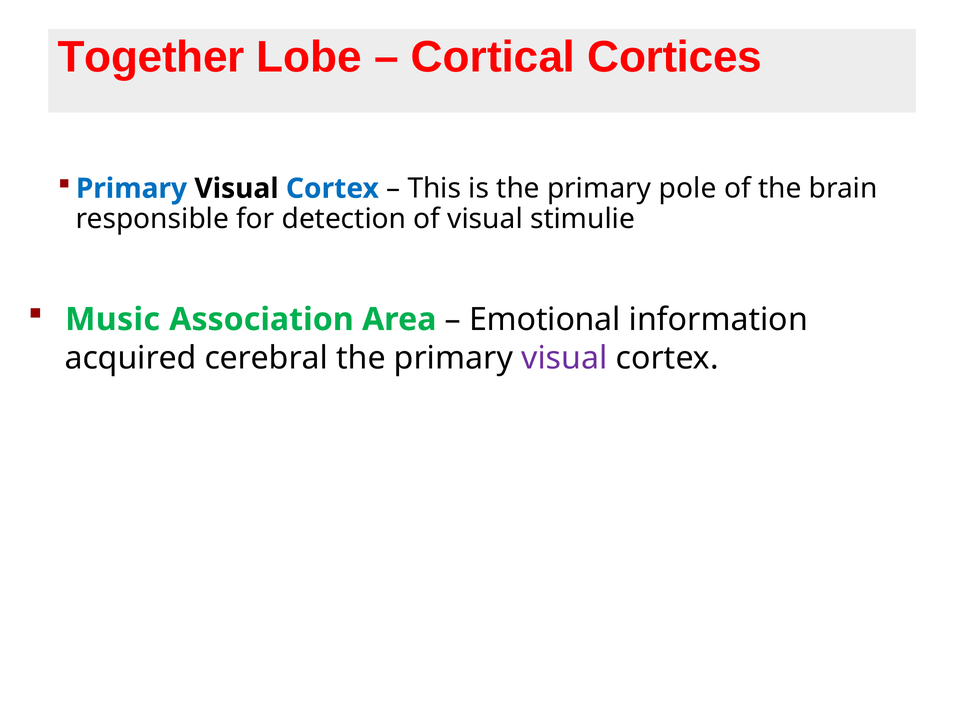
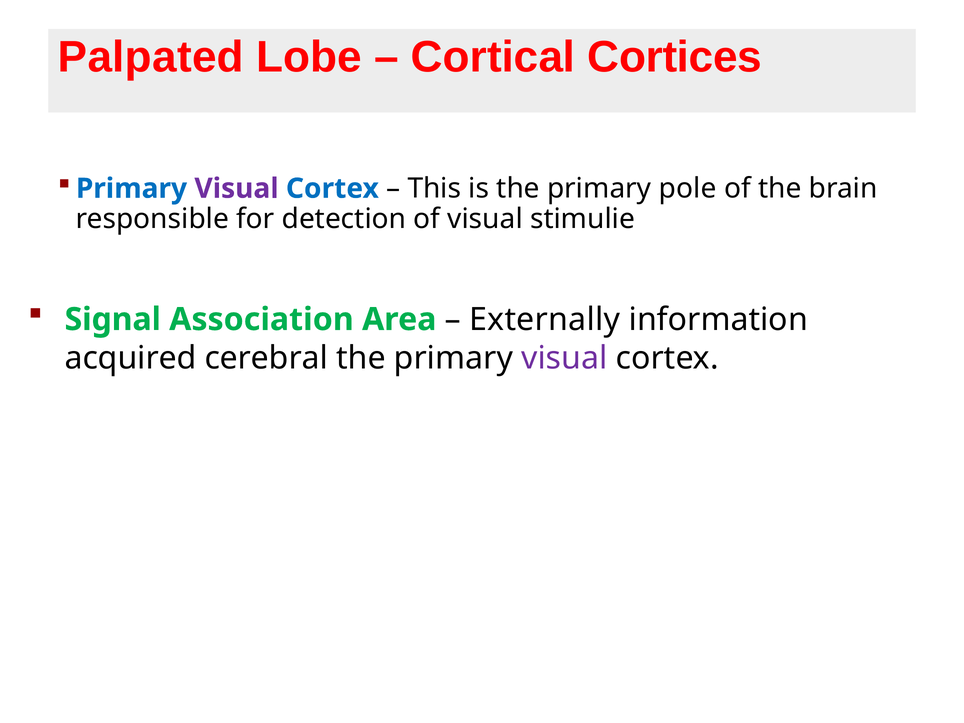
Together: Together -> Palpated
Visual at (237, 189) colour: black -> purple
Music: Music -> Signal
Emotional: Emotional -> Externally
